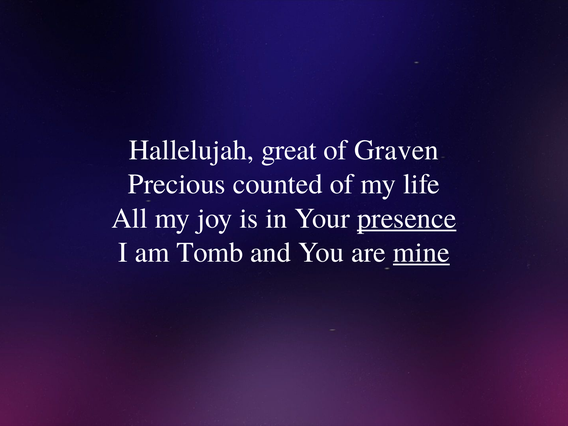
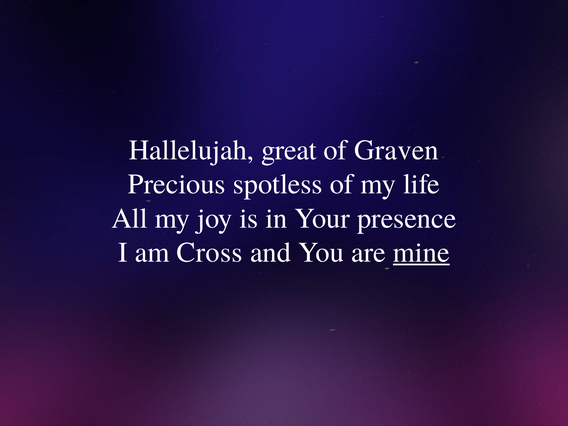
counted: counted -> spotless
presence underline: present -> none
Tomb: Tomb -> Cross
